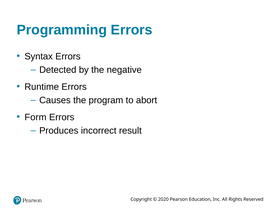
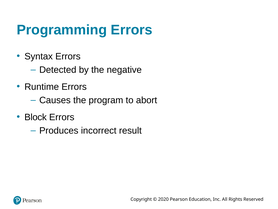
Form: Form -> Block
